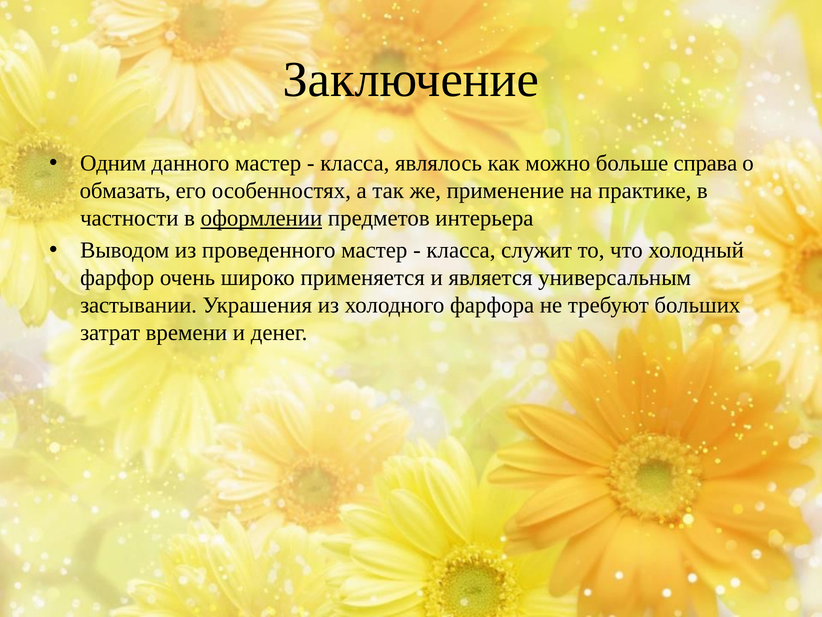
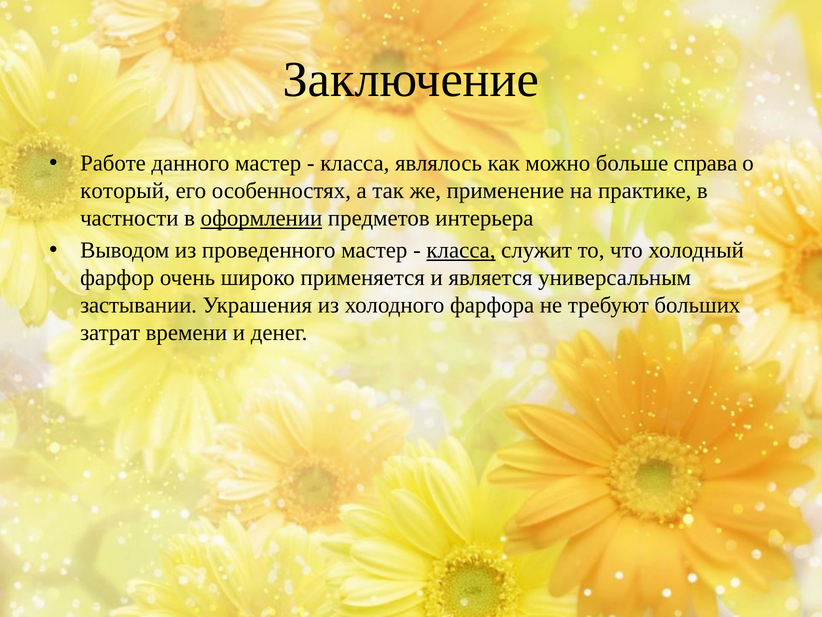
Одним: Одним -> Работе
обмазать: обмазать -> который
класса at (461, 250) underline: none -> present
